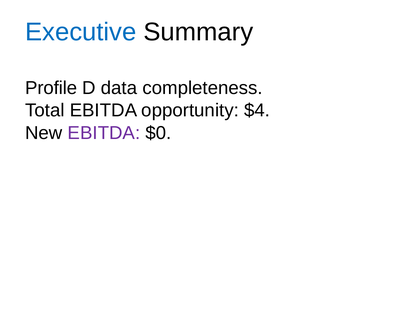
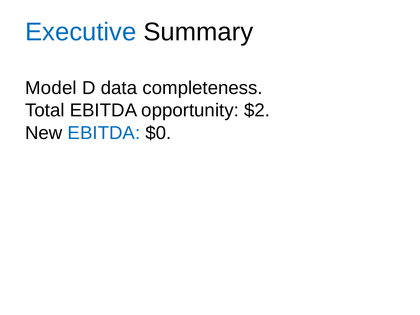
Profile: Profile -> Model
$4: $4 -> $2
EBITDA at (104, 133) colour: purple -> blue
